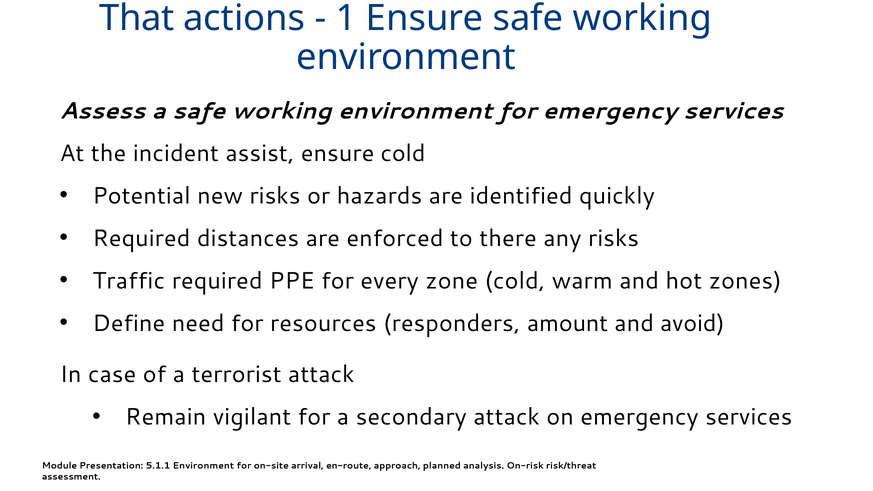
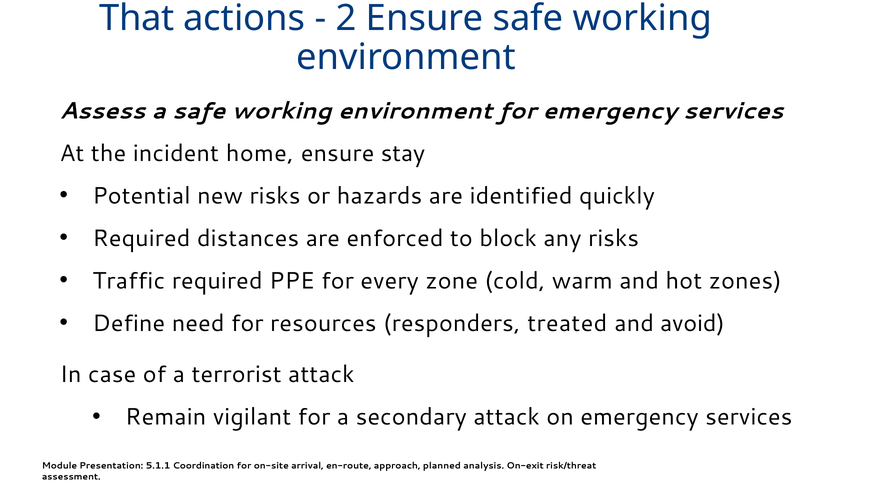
1: 1 -> 2
assist: assist -> home
ensure cold: cold -> stay
there: there -> block
amount: amount -> treated
5.1.1 Environment: Environment -> Coordination
On-risk: On-risk -> On-exit
